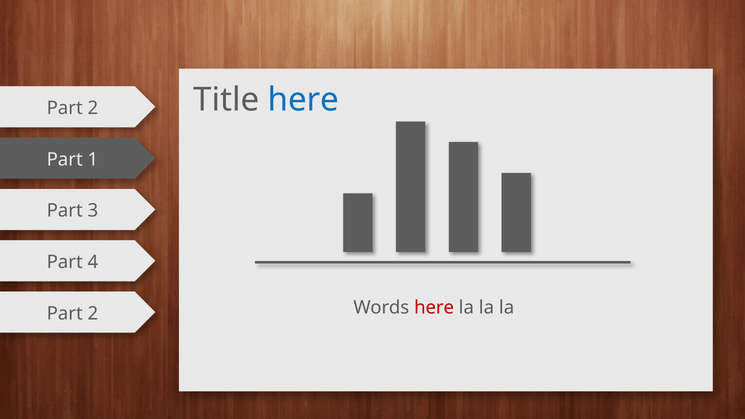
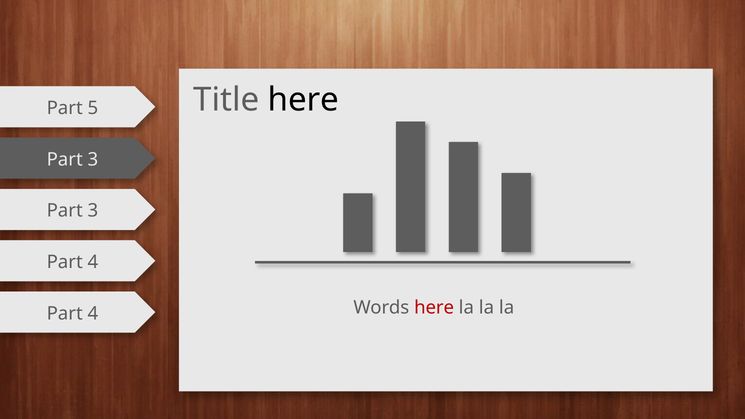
here at (303, 100) colour: blue -> black
2 at (93, 108): 2 -> 5
1 at (93, 159): 1 -> 3
2 at (93, 314): 2 -> 4
